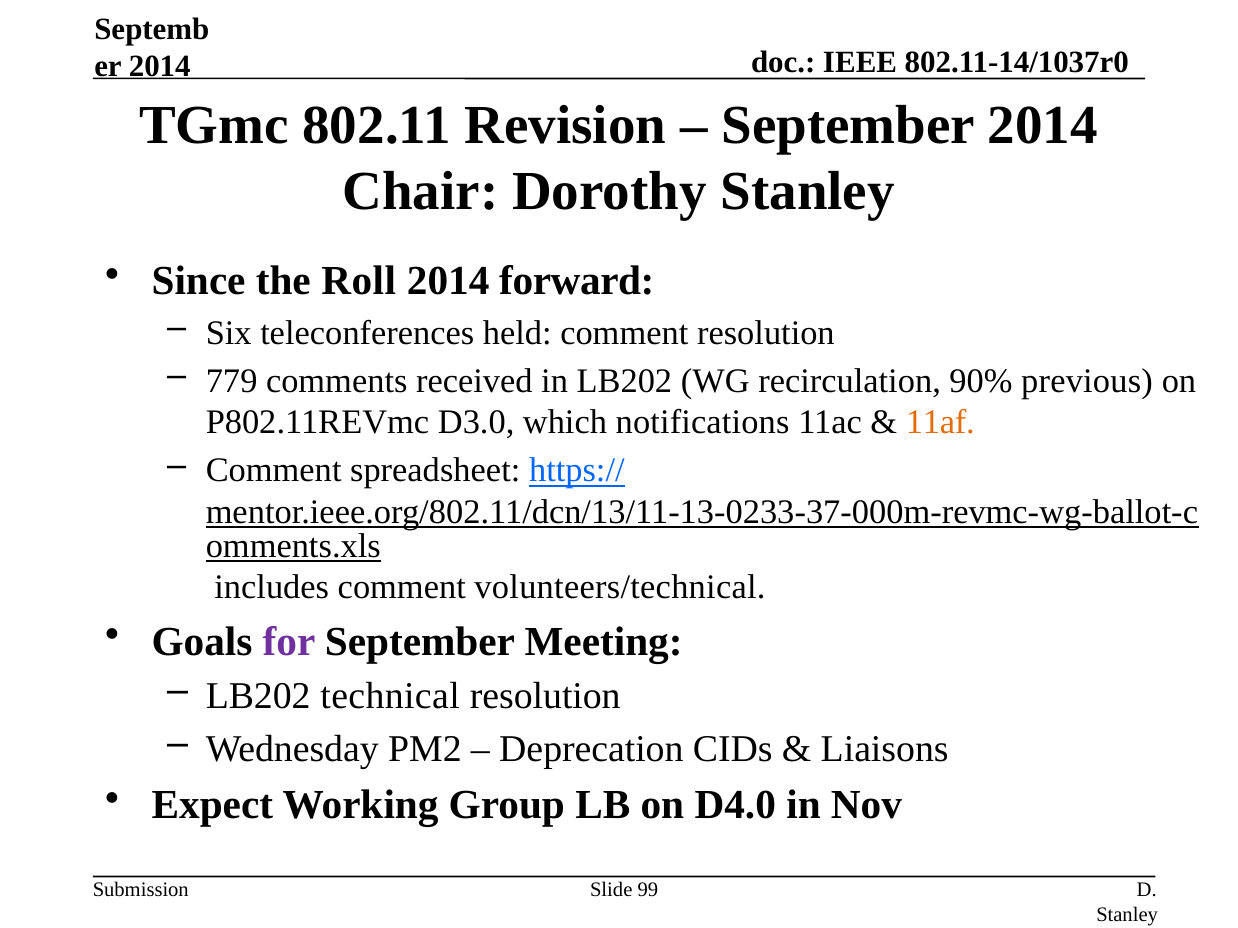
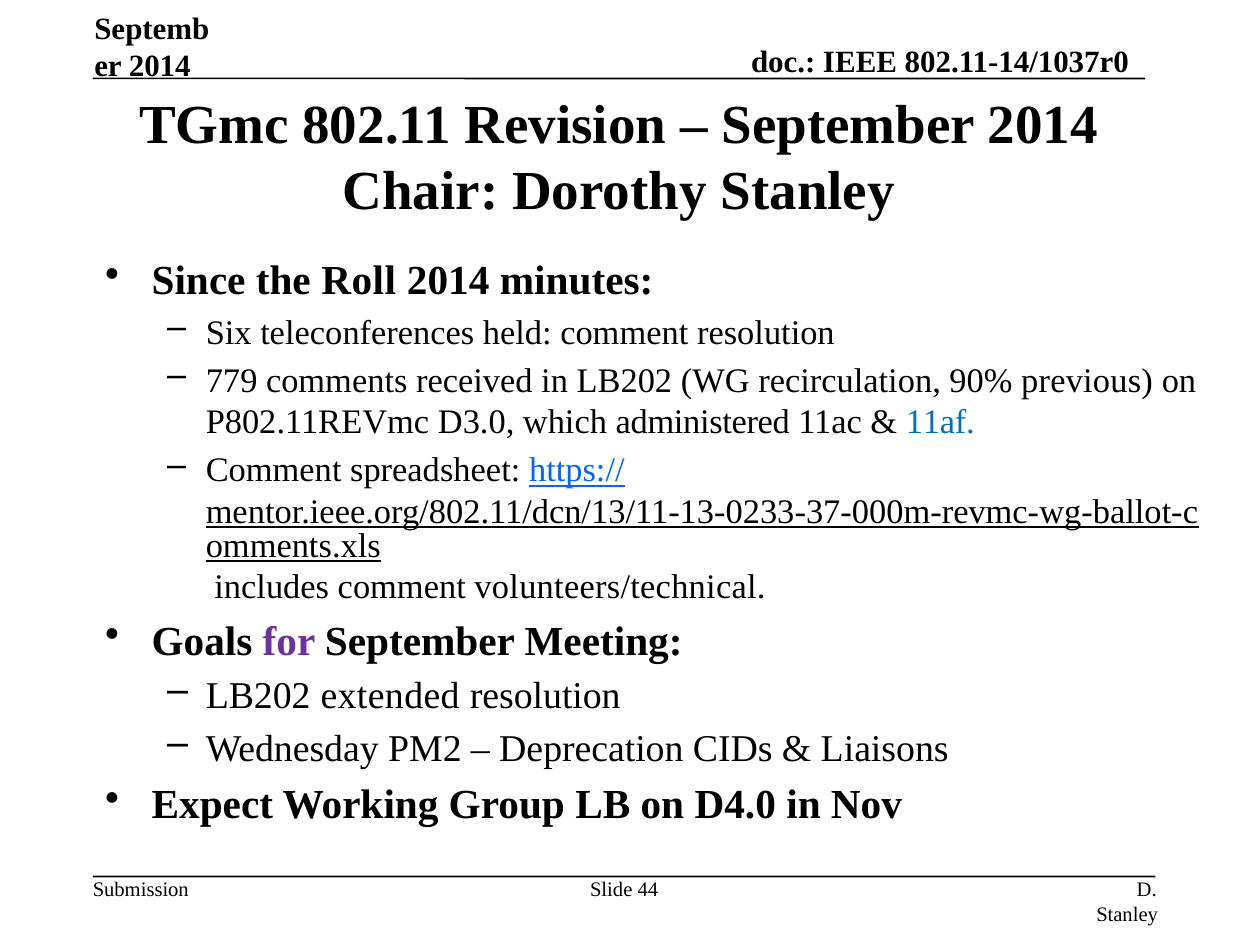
forward: forward -> minutes
notifications: notifications -> administered
11af colour: orange -> blue
technical: technical -> extended
99: 99 -> 44
